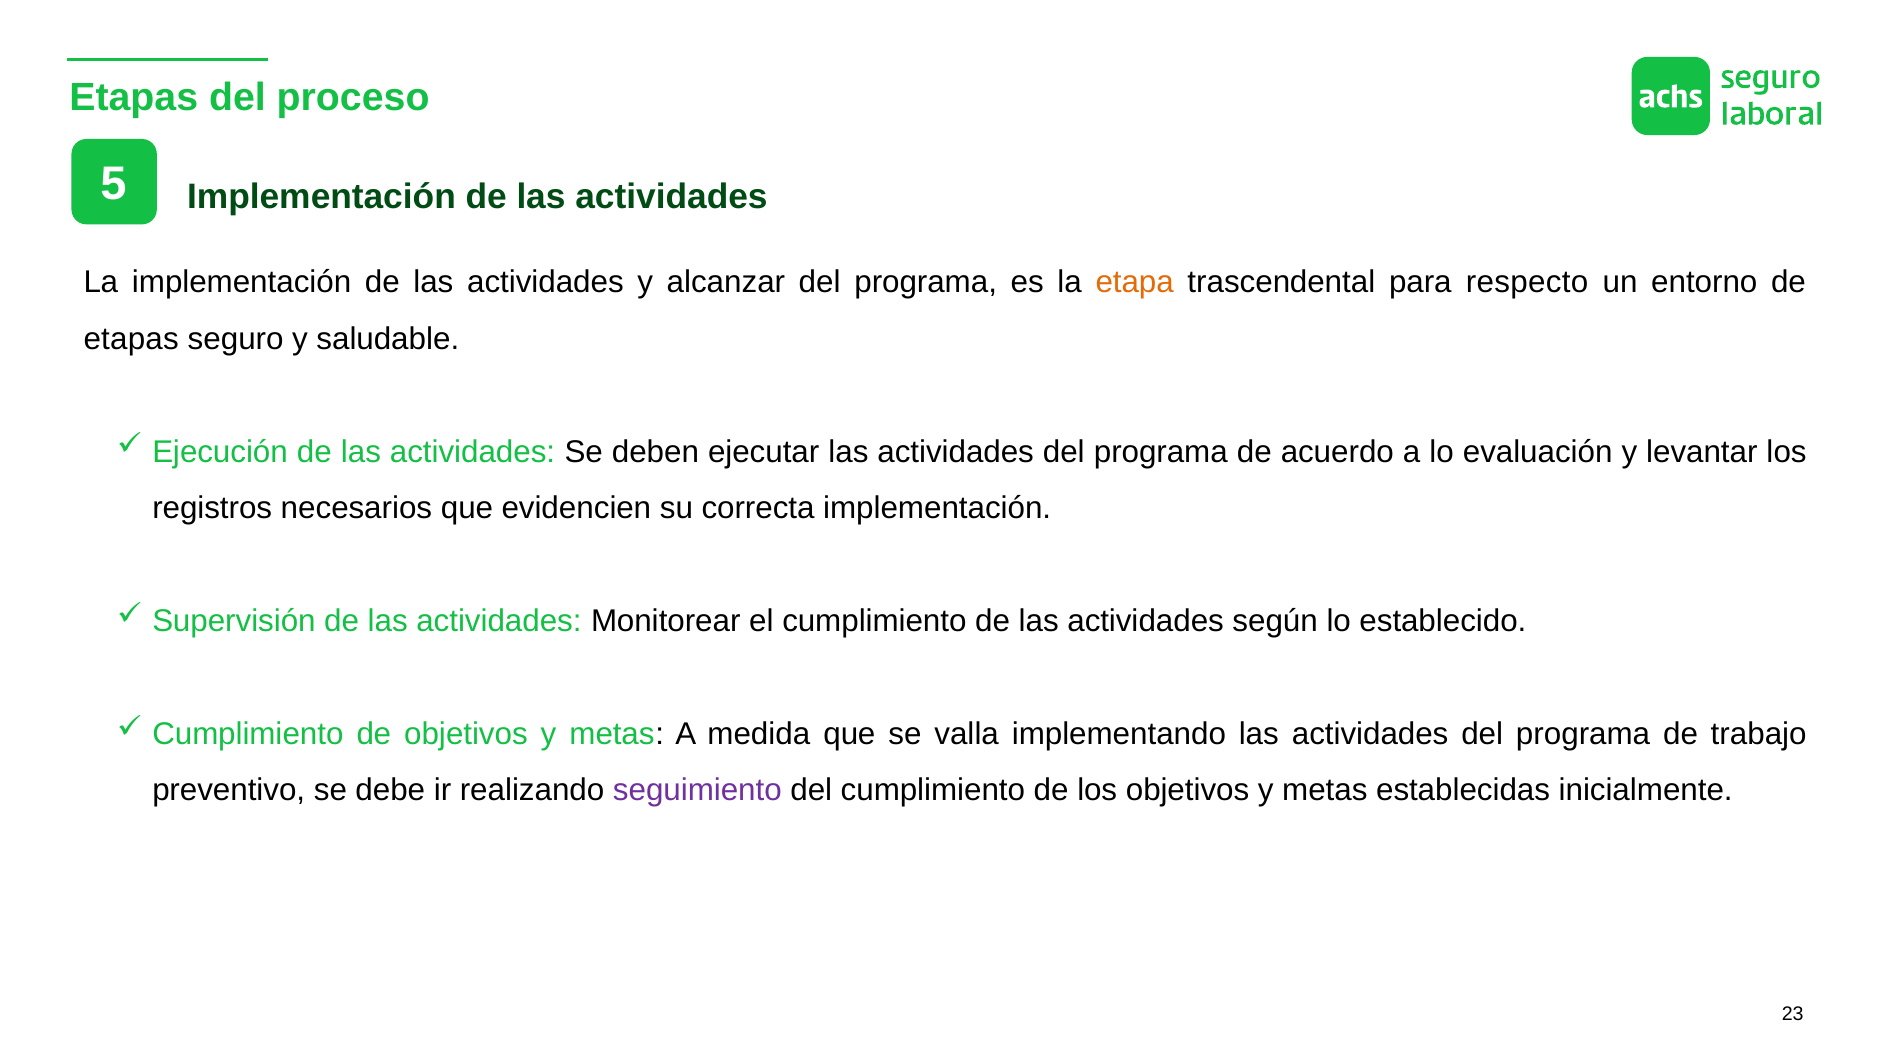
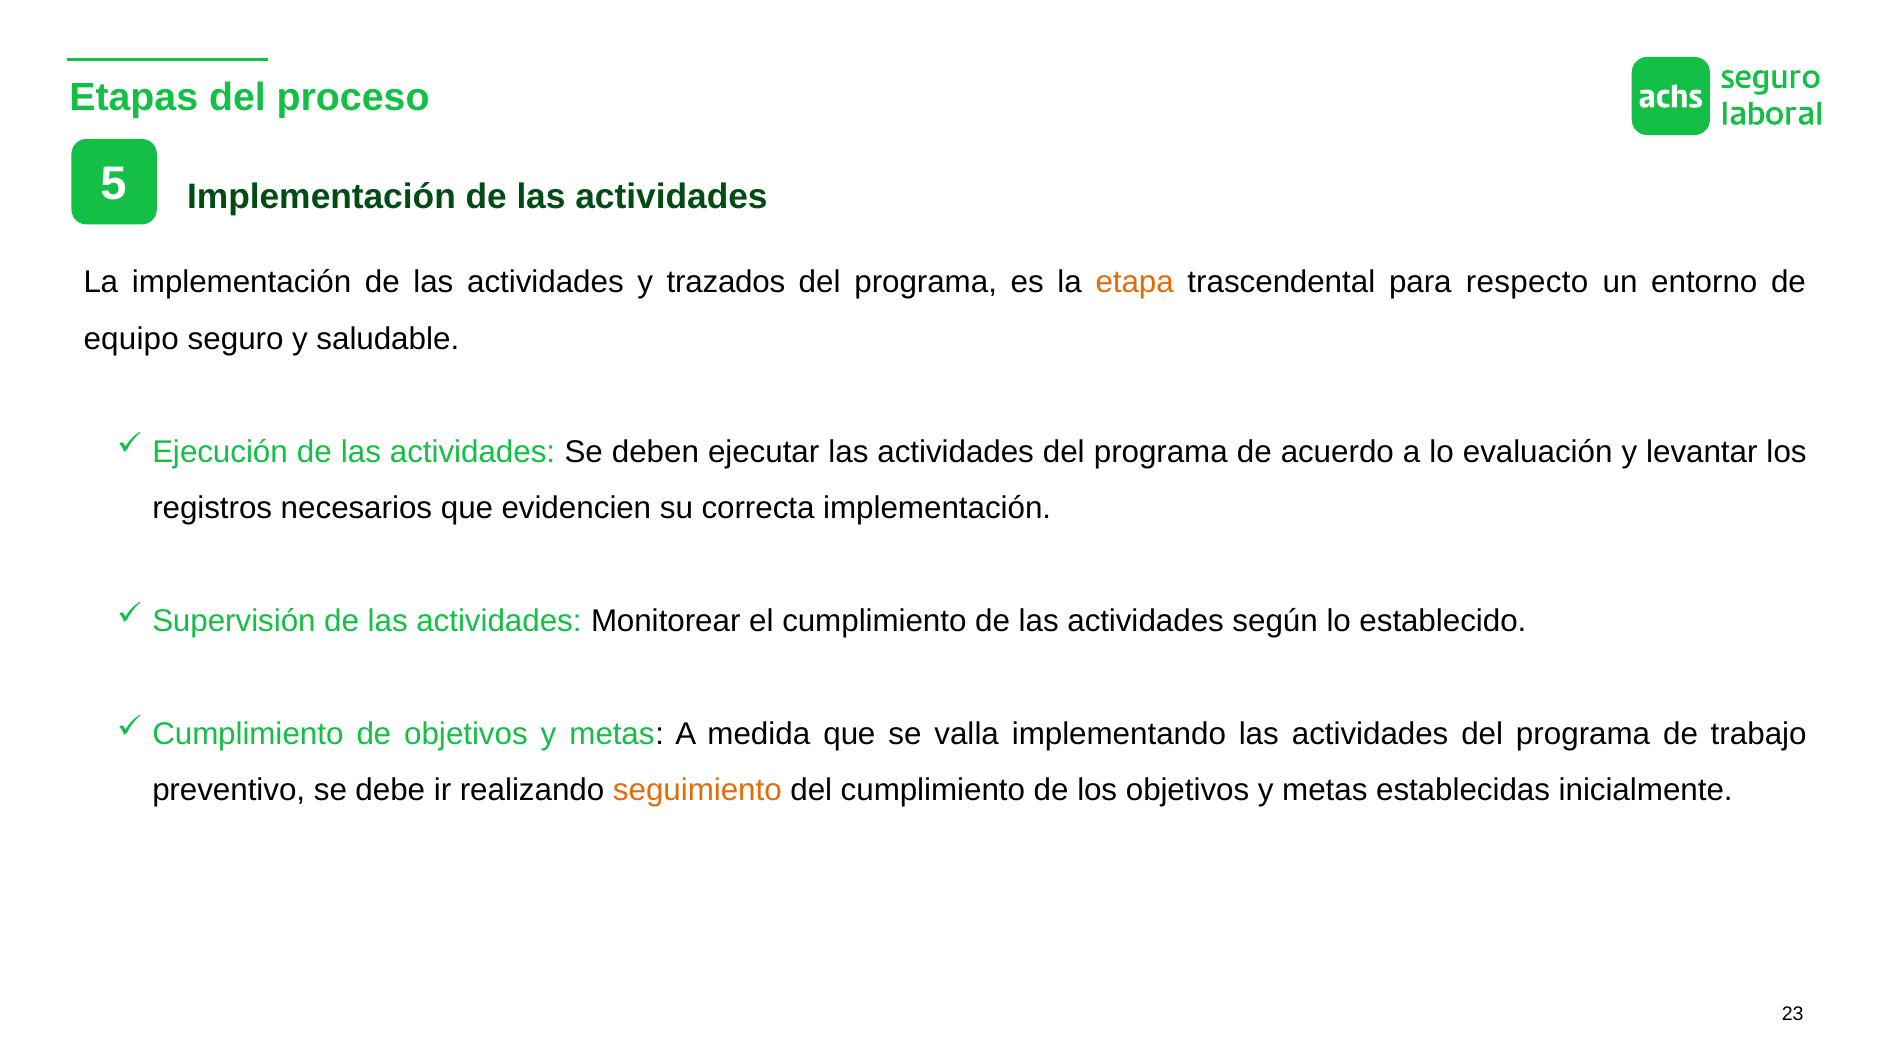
alcanzar: alcanzar -> trazados
etapas at (131, 339): etapas -> equipo
seguimiento colour: purple -> orange
